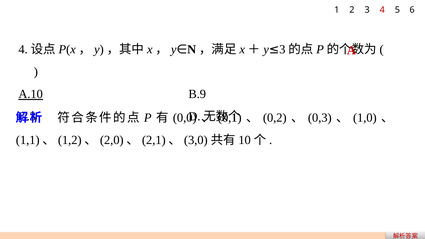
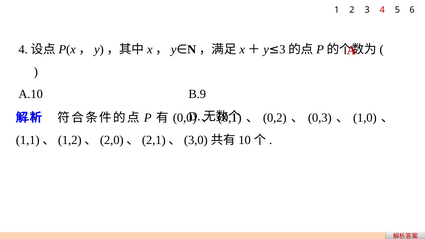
A.10 underline: present -> none
